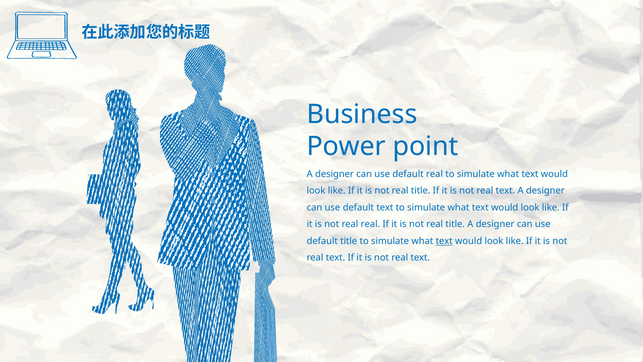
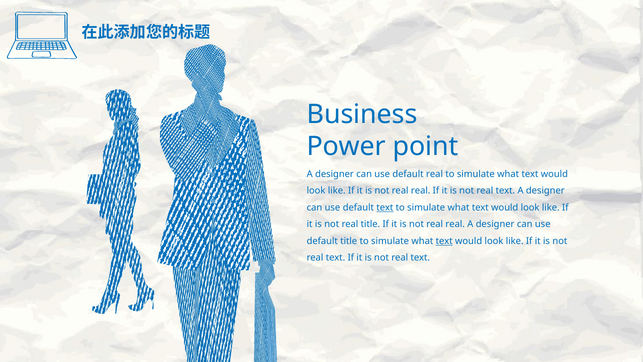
title at (421, 191): title -> real
text at (385, 207) underline: none -> present
real real: real -> title
title at (455, 224): title -> real
